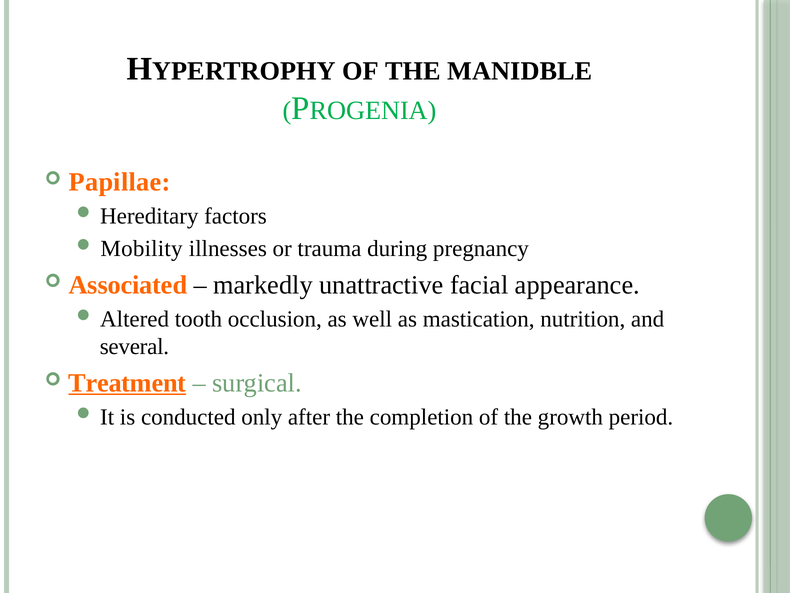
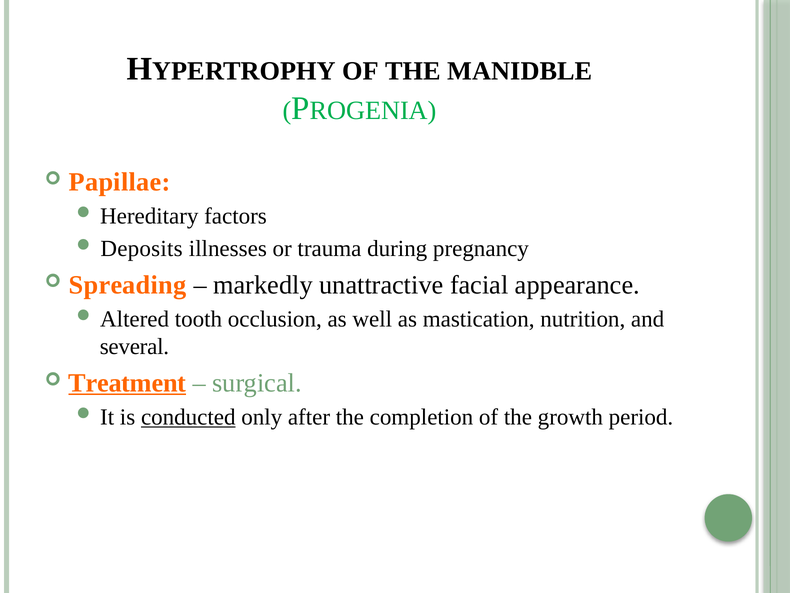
Mobility: Mobility -> Deposits
Associated: Associated -> Spreading
conducted underline: none -> present
